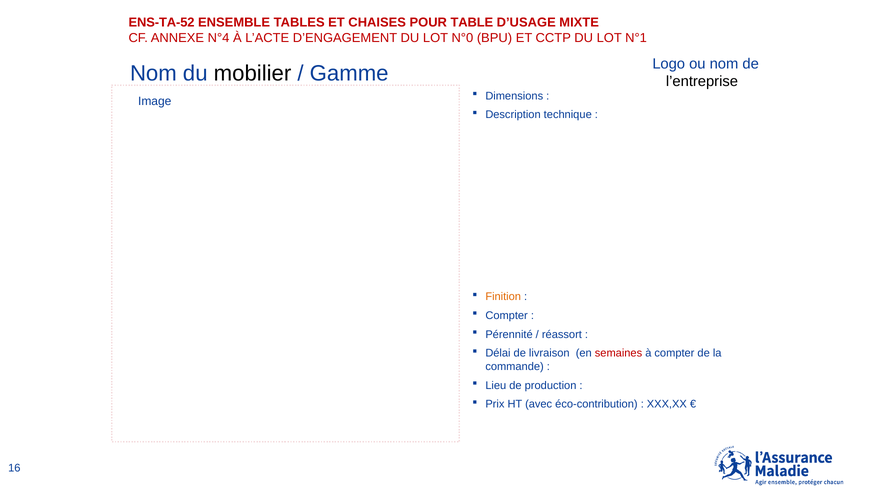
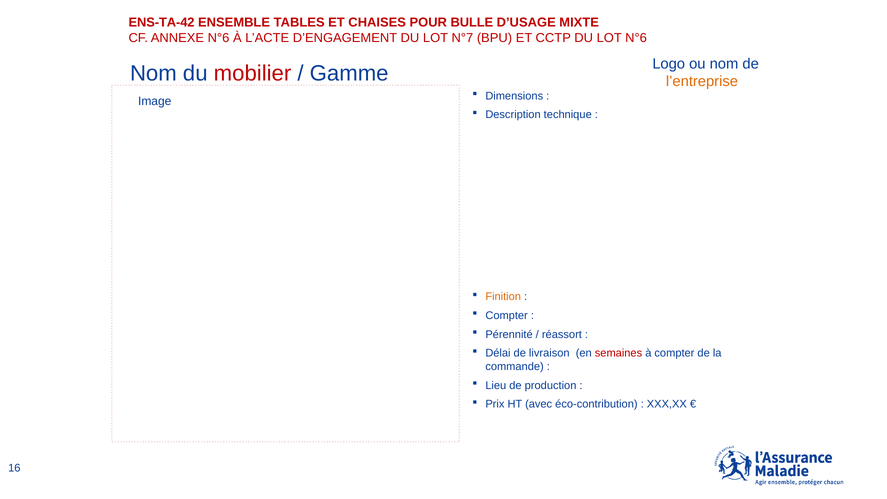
ENS-TA-52: ENS-TA-52 -> ENS-TA-42
TABLE: TABLE -> BULLE
ANNEXE N°4: N°4 -> N°6
N°0: N°0 -> N°7
LOT N°1: N°1 -> N°6
mobilier colour: black -> red
l’entreprise colour: black -> orange
